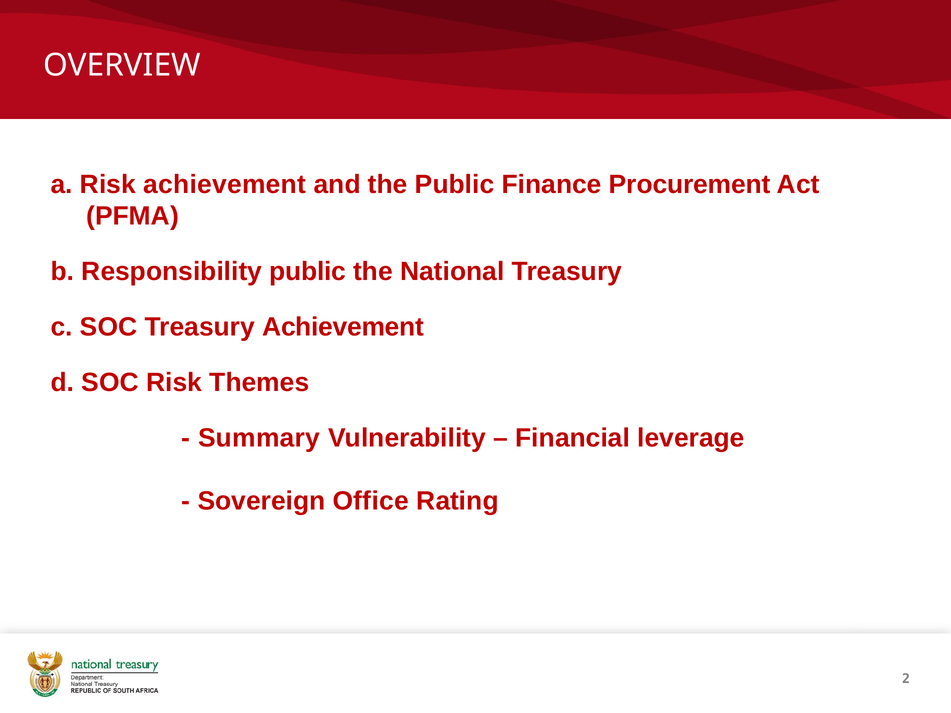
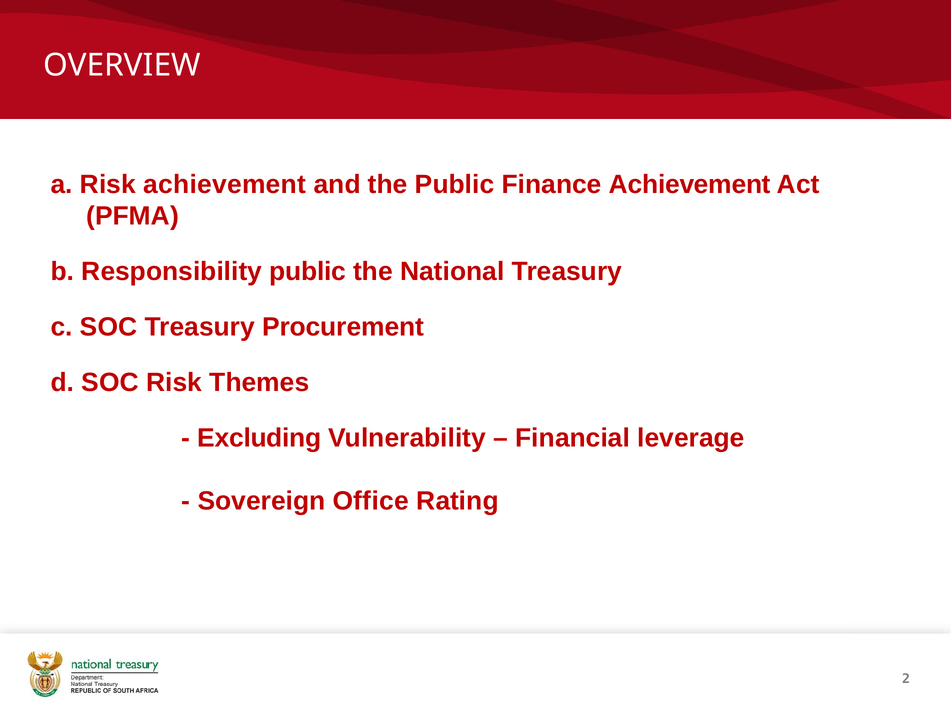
Finance Procurement: Procurement -> Achievement
Treasury Achievement: Achievement -> Procurement
Summary: Summary -> Excluding
